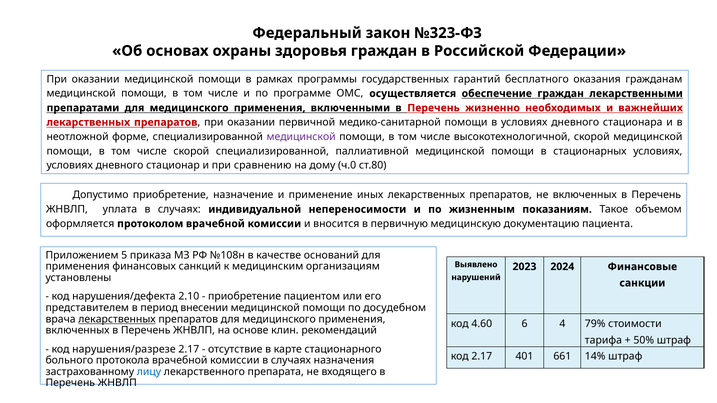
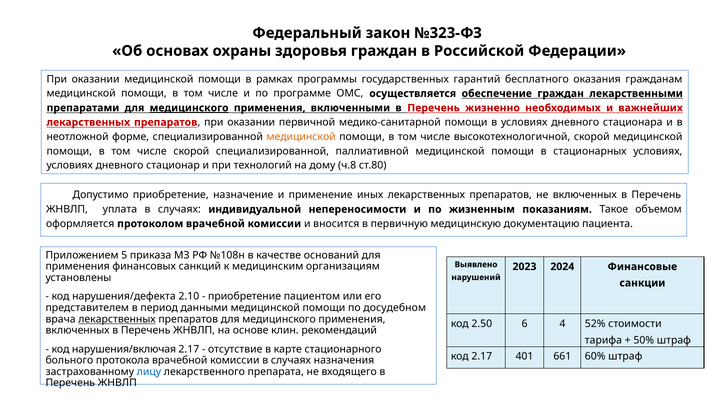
медицинского at (189, 108) underline: none -> present
медицинской at (301, 137) colour: purple -> orange
сравнению: сравнению -> технологий
ч.0: ч.0 -> ч.8
внесении: внесении -> данными
4.60: 4.60 -> 2.50
79%: 79% -> 52%
нарушения/разрезе: нарушения/разрезе -> нарушения/включая
14%: 14% -> 60%
